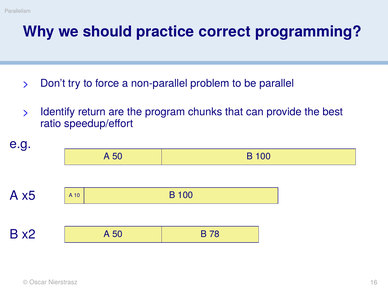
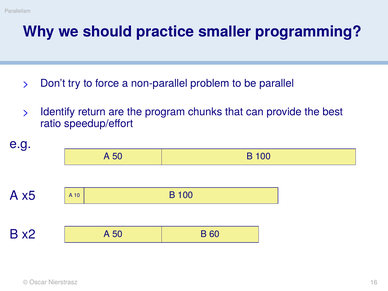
correct: correct -> smaller
78: 78 -> 60
